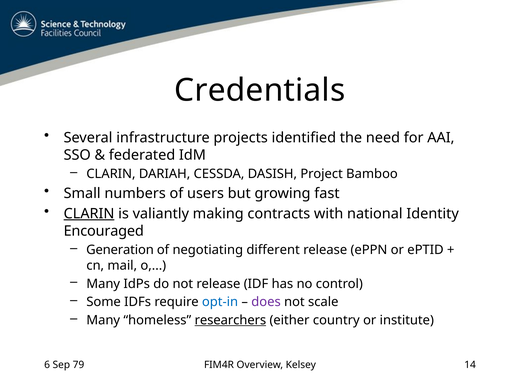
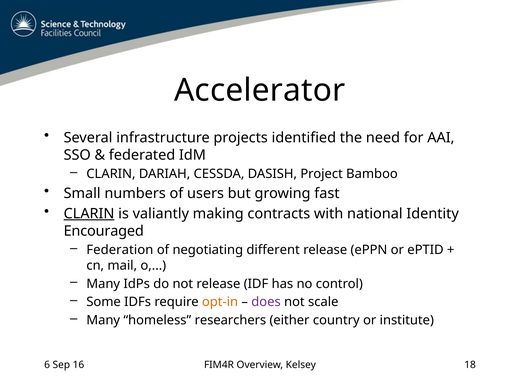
Credentials: Credentials -> Accelerator
Generation: Generation -> Federation
opt-in colour: blue -> orange
researchers underline: present -> none
79: 79 -> 16
14: 14 -> 18
